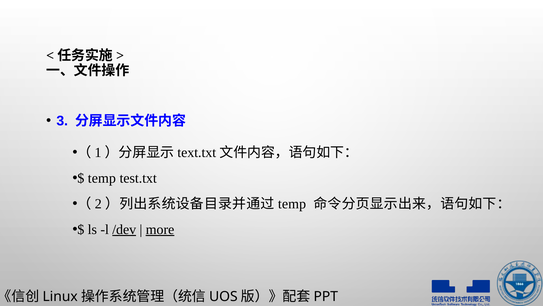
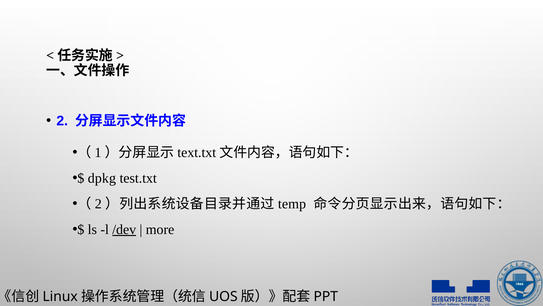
3 at (62, 121): 3 -> 2
temp at (102, 178): temp -> dpkg
more underline: present -> none
